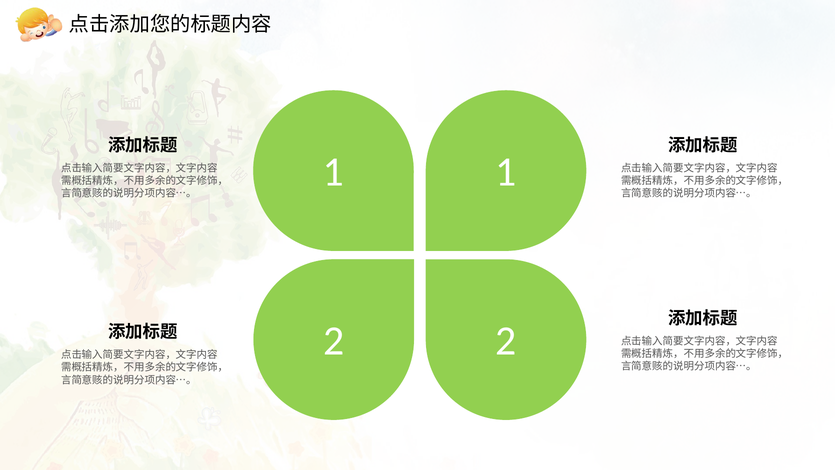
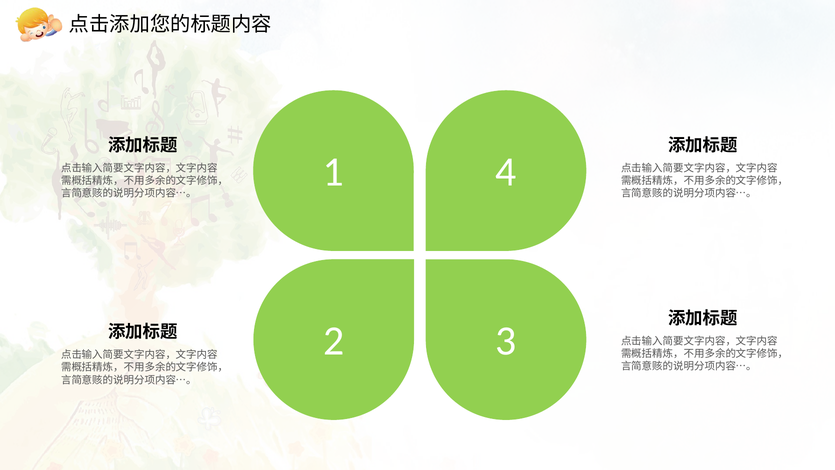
1 1: 1 -> 4
2 2: 2 -> 3
